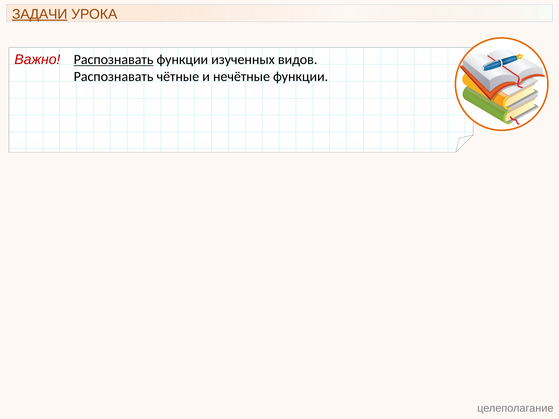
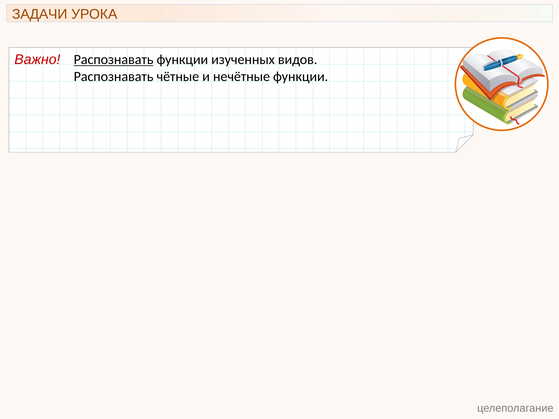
ЗАДАЧИ underline: present -> none
